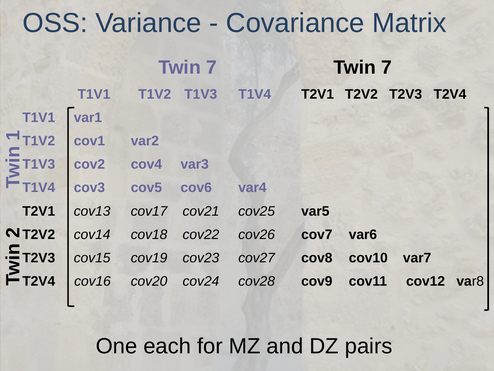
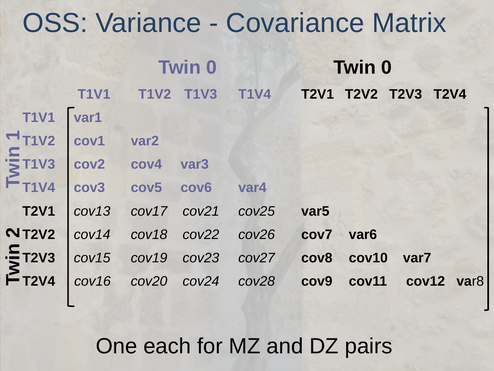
7 at (211, 67): 7 -> 0
7 at (386, 67): 7 -> 0
